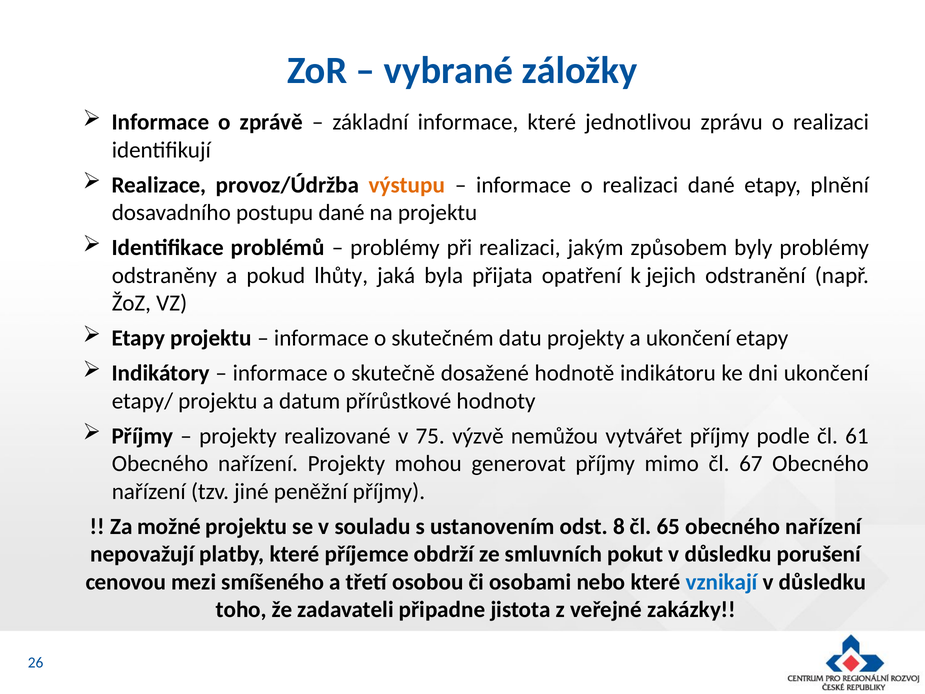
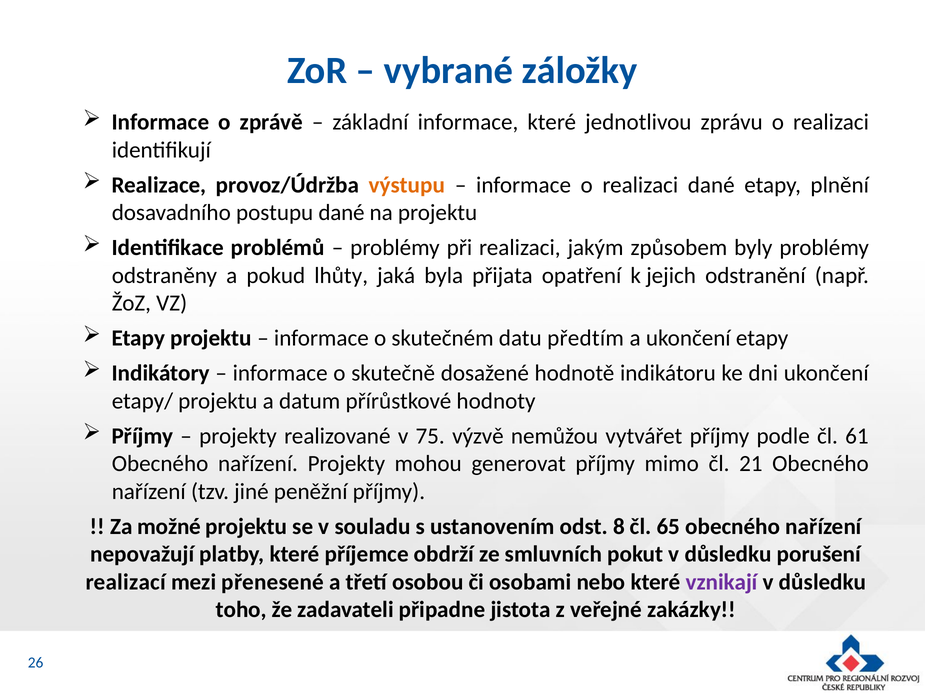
datu projekty: projekty -> předtím
67: 67 -> 21
cenovou: cenovou -> realizací
smíšeného: smíšeného -> přenesené
vznikají colour: blue -> purple
